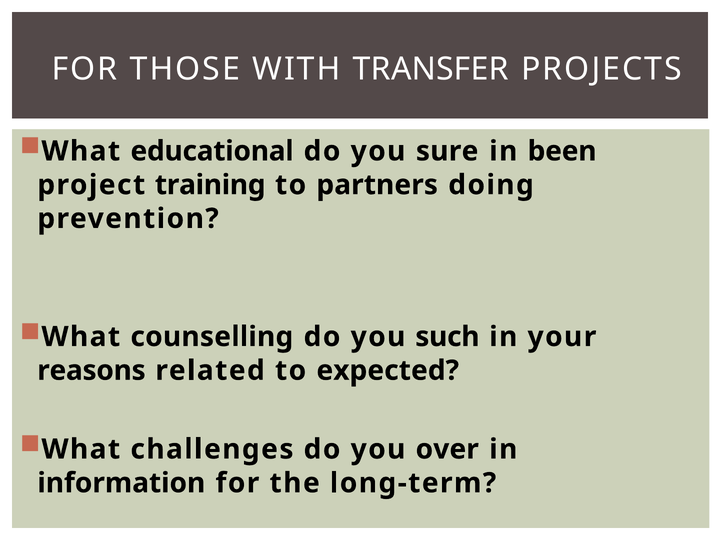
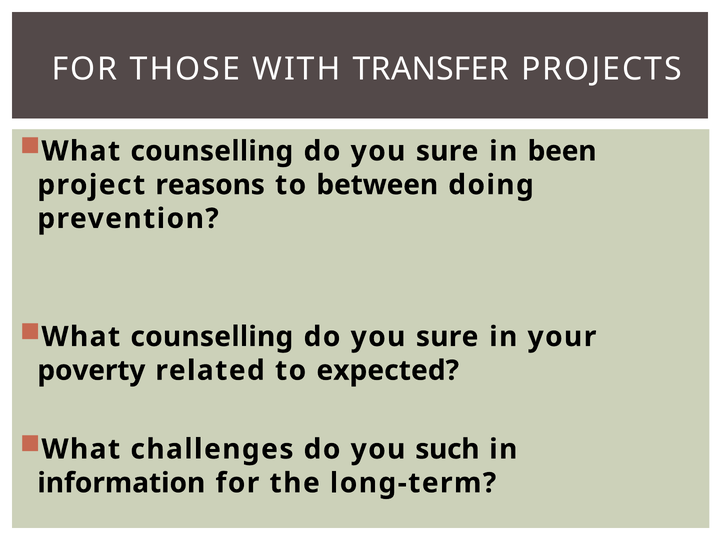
educational at (212, 151): educational -> counselling
training: training -> reasons
partners: partners -> between
such at (447, 336): such -> sure
reasons: reasons -> poverty
over: over -> such
